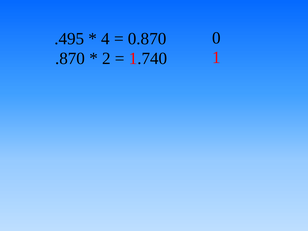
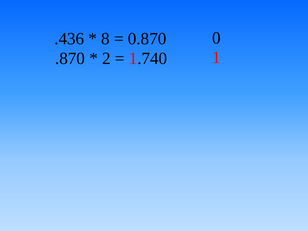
.495: .495 -> .436
4: 4 -> 8
